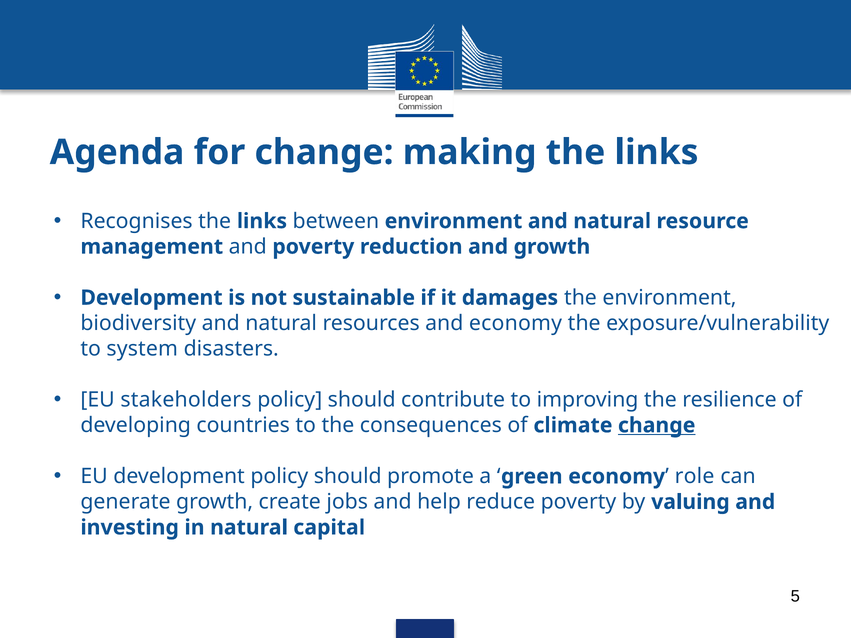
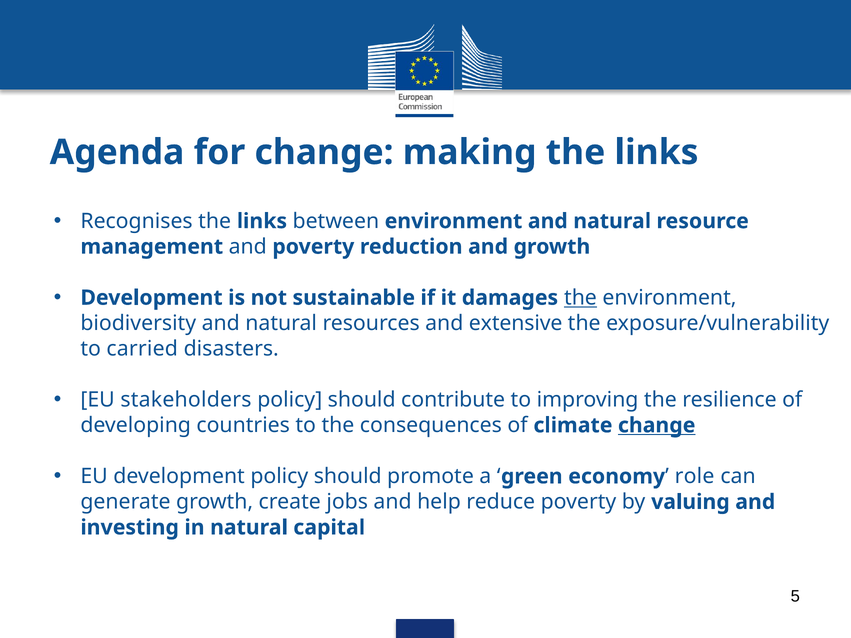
the at (580, 298) underline: none -> present
and economy: economy -> extensive
system: system -> carried
